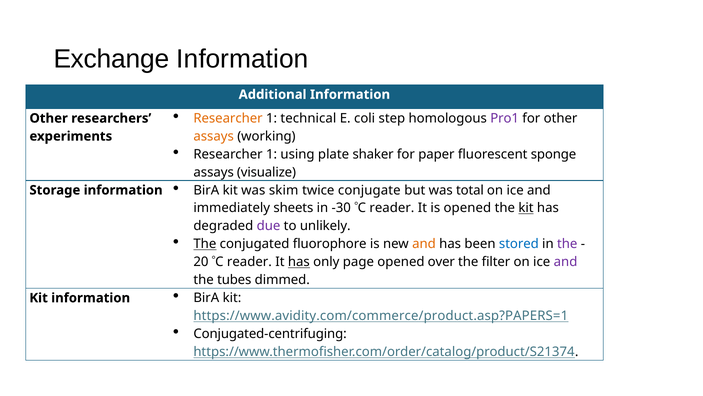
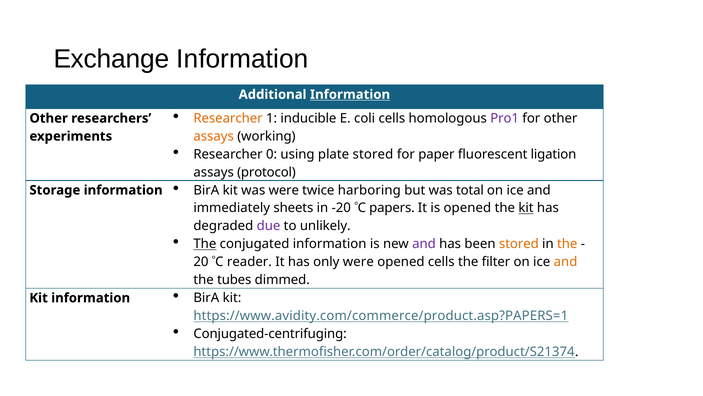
Information at (350, 94) underline: none -> present
technical: technical -> inducible
coli step: step -> cells
1 at (272, 154): 1 -> 0
plate shaker: shaker -> stored
sponge: sponge -> ligation
visualize: visualize -> protocol
was skim: skim -> were
conjugate: conjugate -> harboring
-30: -30 -> -20
reader at (392, 208): reader -> papers
conjugated fluorophore: fluorophore -> information
and at (424, 244) colour: orange -> purple
stored at (519, 244) colour: blue -> orange
the at (567, 244) colour: purple -> orange
has at (299, 262) underline: present -> none
only page: page -> were
opened over: over -> cells
and at (566, 262) colour: purple -> orange
